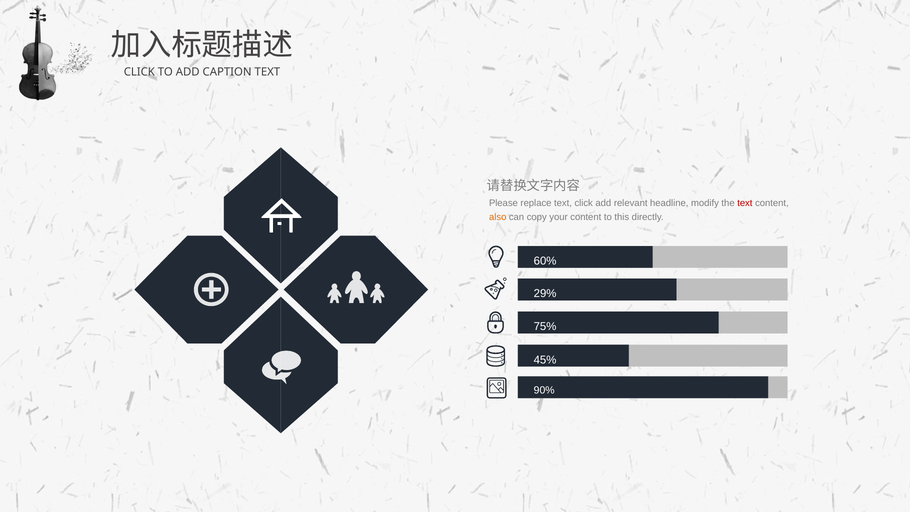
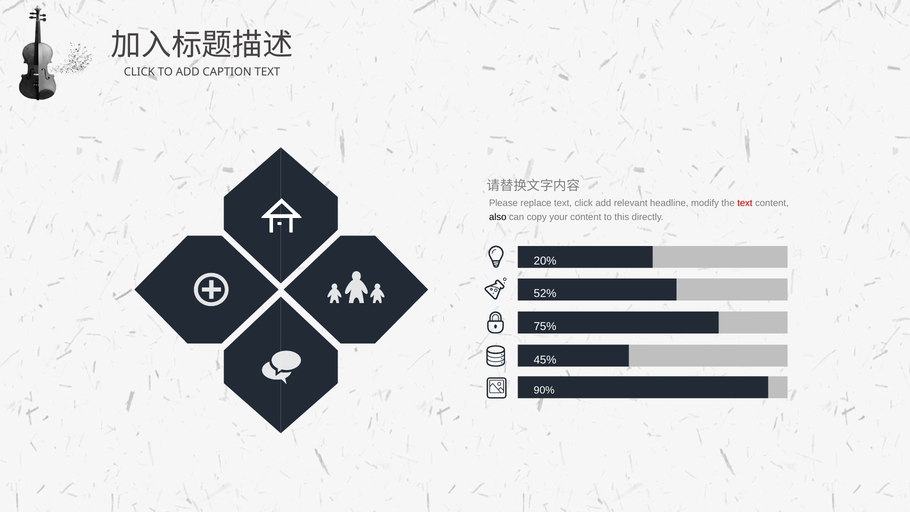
also colour: orange -> black
60%: 60% -> 20%
29%: 29% -> 52%
